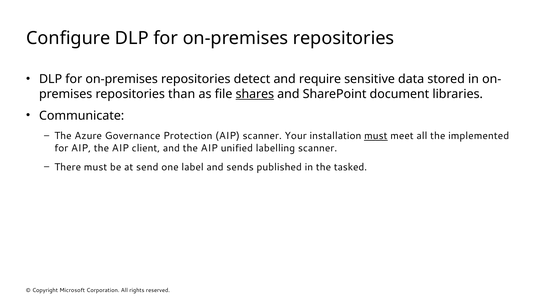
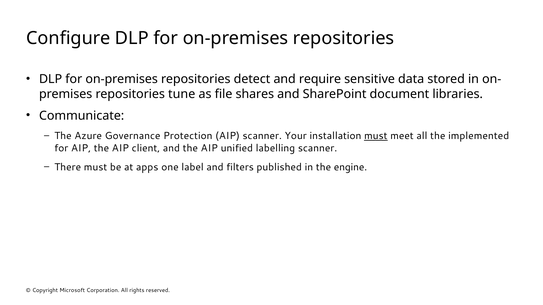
than: than -> tune
shares underline: present -> none
send: send -> apps
sends: sends -> filters
tasked: tasked -> engine
